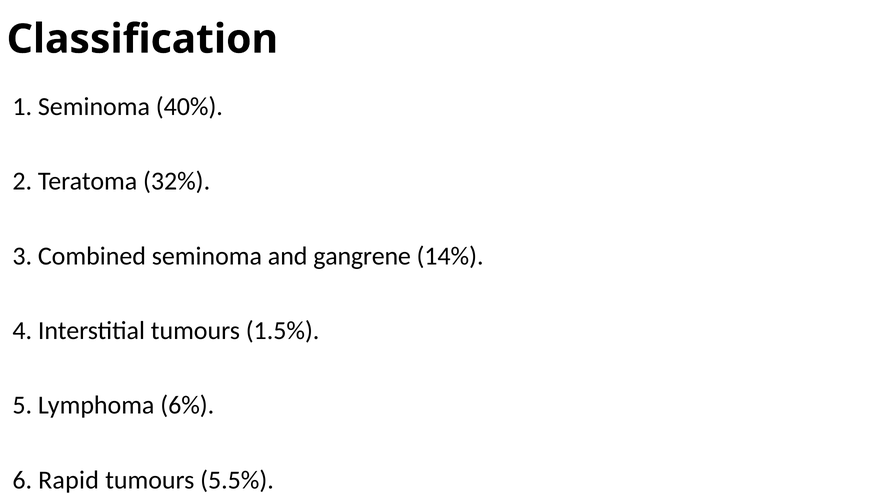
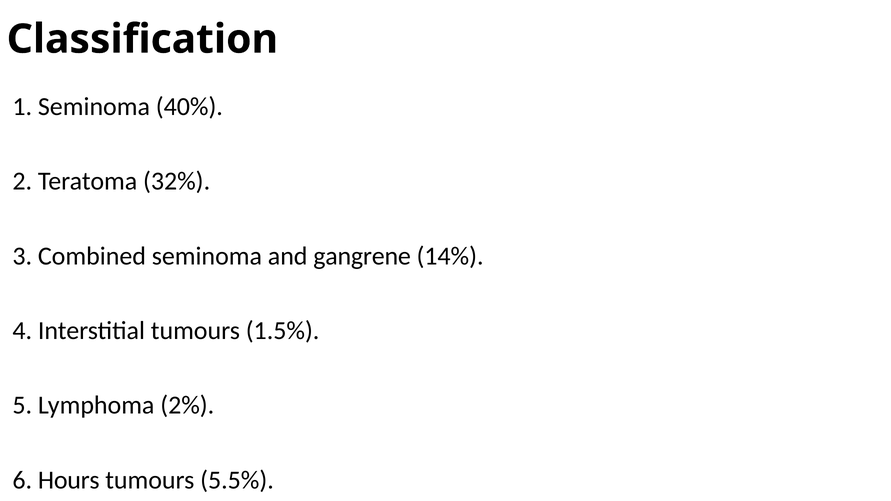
6%: 6% -> 2%
Rapid: Rapid -> Hours
